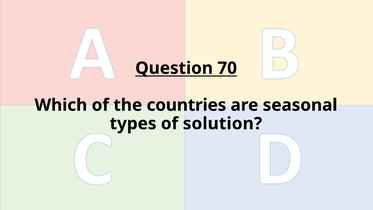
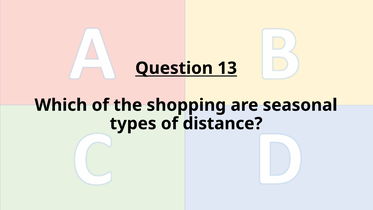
70: 70 -> 13
countries: countries -> shopping
solution: solution -> distance
